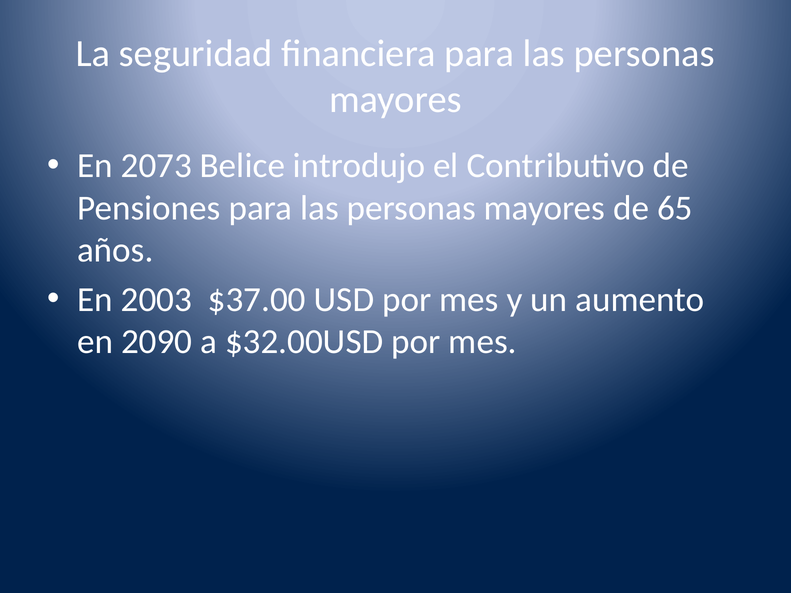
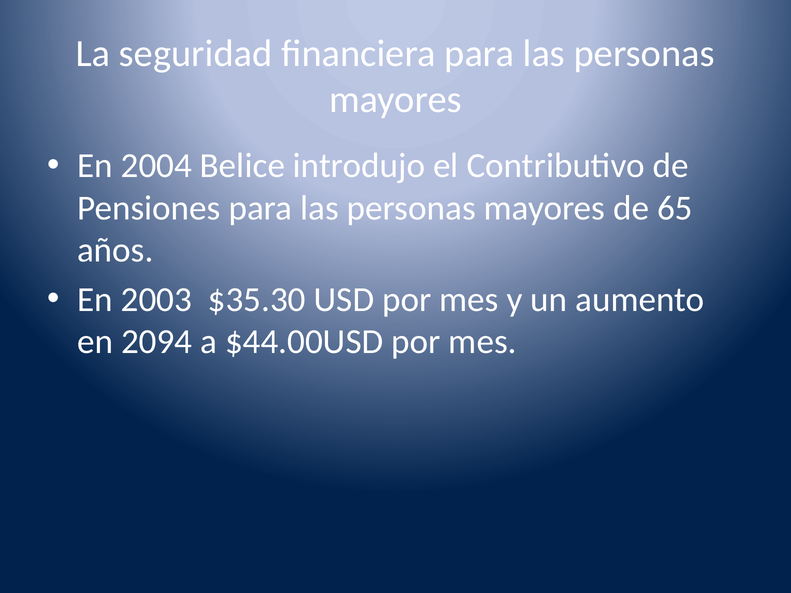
2073: 2073 -> 2004
$37.00: $37.00 -> $35.30
2090: 2090 -> 2094
$32.00USD: $32.00USD -> $44.00USD
